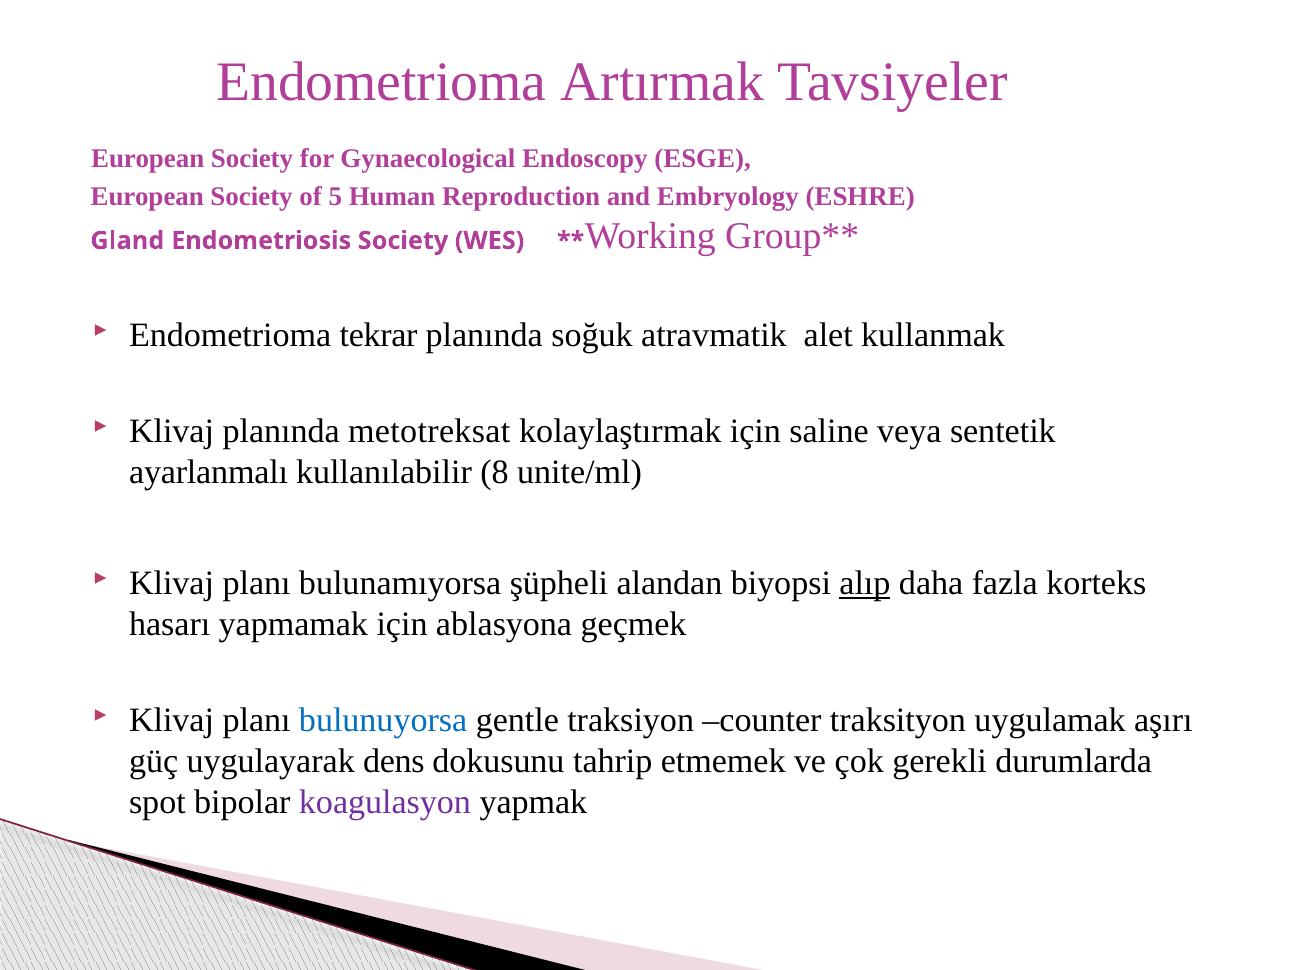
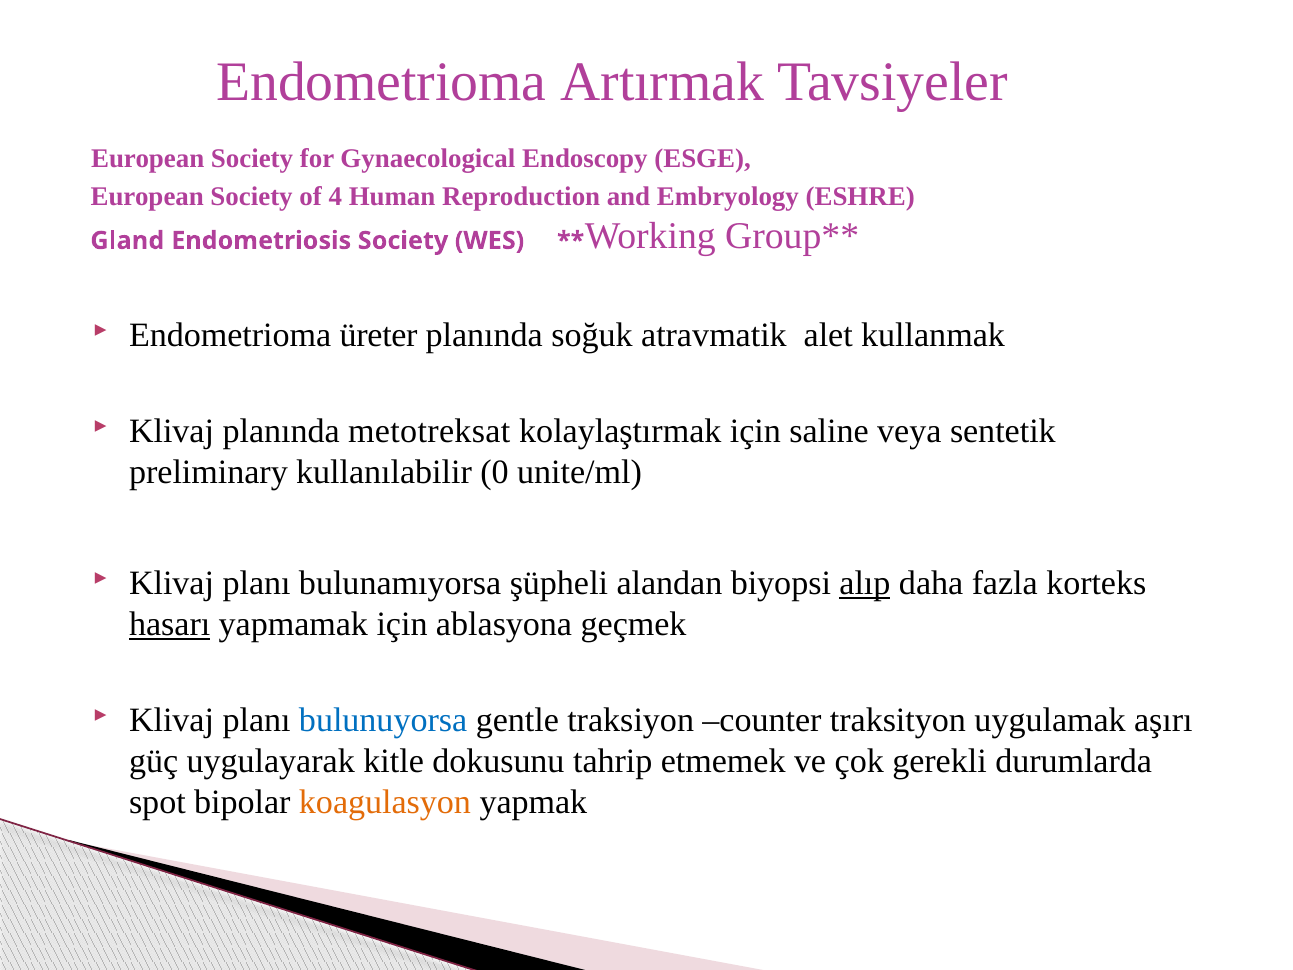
5: 5 -> 4
tekrar: tekrar -> üreter
ayarlanmalı: ayarlanmalı -> preliminary
8: 8 -> 0
hasarı underline: none -> present
dens: dens -> kitle
koagulasyon colour: purple -> orange
